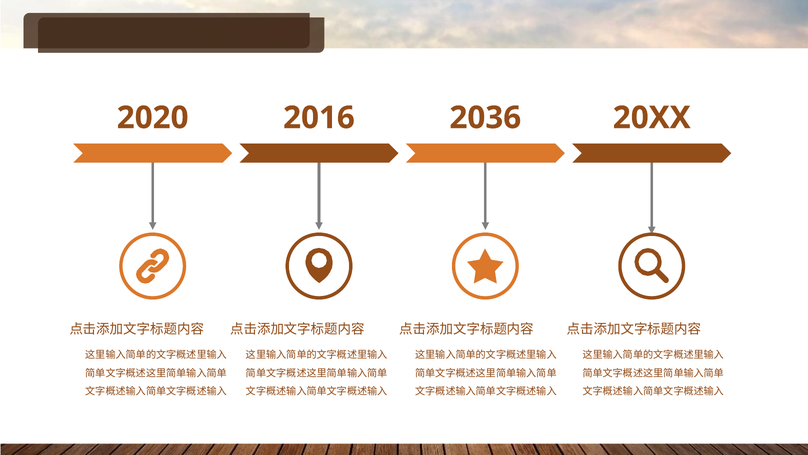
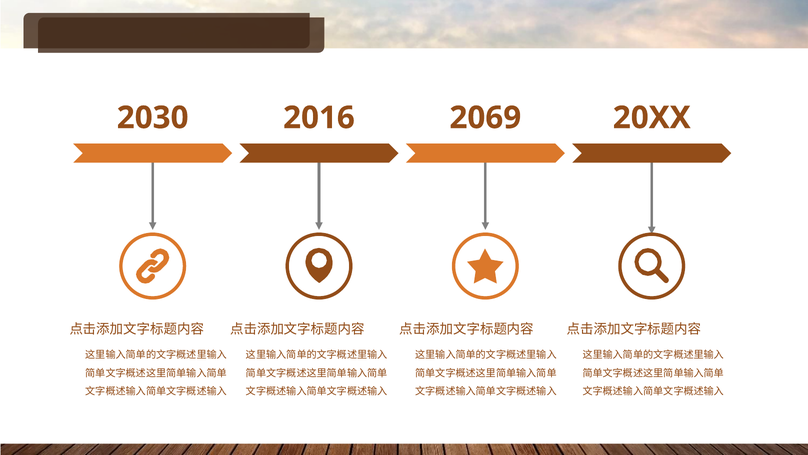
2020: 2020 -> 2030
2036: 2036 -> 2069
